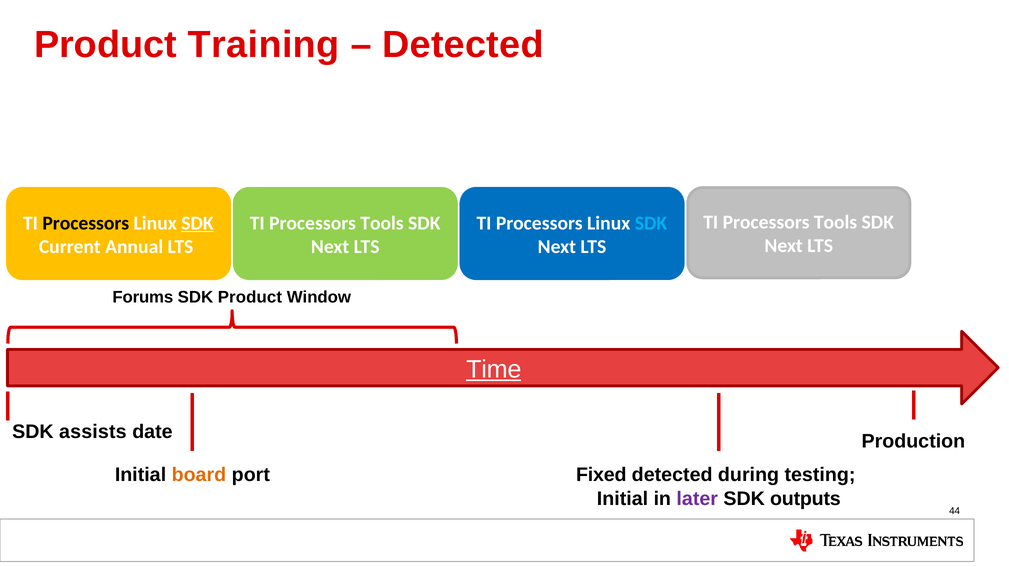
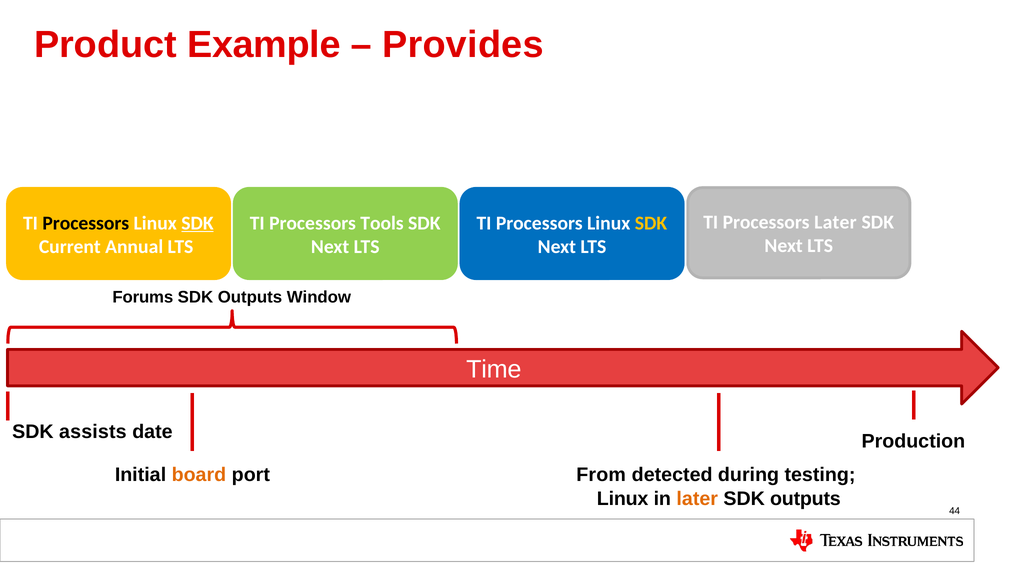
Training: Training -> Example
Detected at (463, 45): Detected -> Provides
Tools at (836, 223): Tools -> Later
SDK at (651, 223) colour: light blue -> yellow
Product at (250, 298): Product -> Outputs
Time underline: present -> none
Fixed: Fixed -> From
Initial at (622, 499): Initial -> Linux
later at (697, 499) colour: purple -> orange
